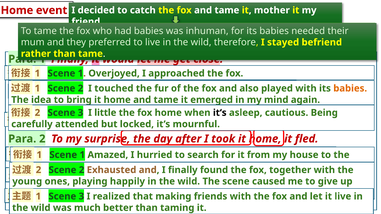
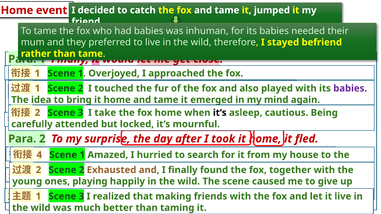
it mother: mother -> jumped
babies at (350, 88) colour: orange -> purple
I little: little -> take
1 at (39, 155): 1 -> 4
